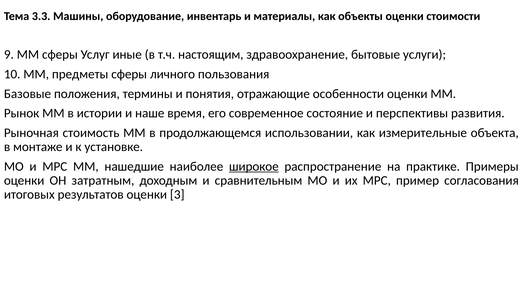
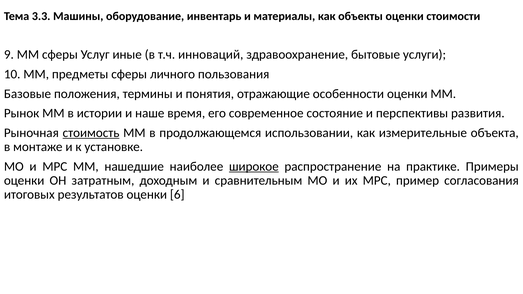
настоящим: настоящим -> инноваций
стоимость underline: none -> present
3: 3 -> 6
